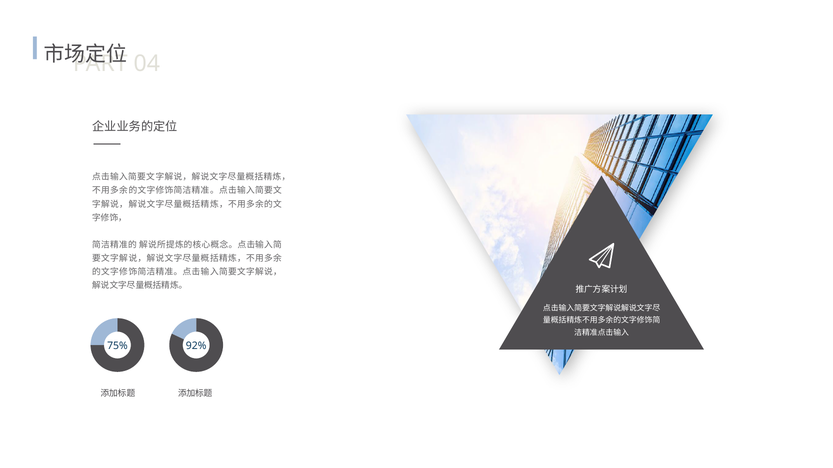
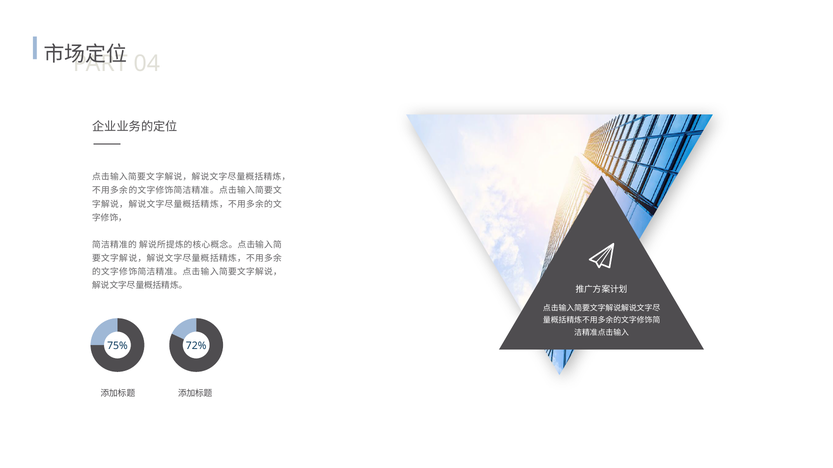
92%: 92% -> 72%
